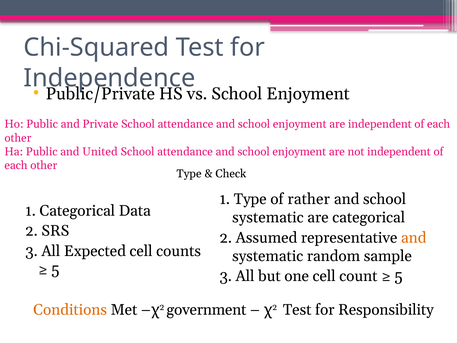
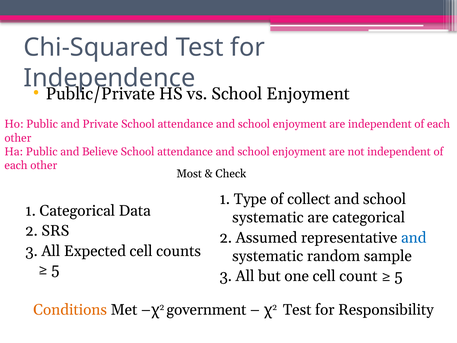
United: United -> Believe
Type at (189, 174): Type -> Most
rather: rather -> collect
and at (414, 238) colour: orange -> blue
